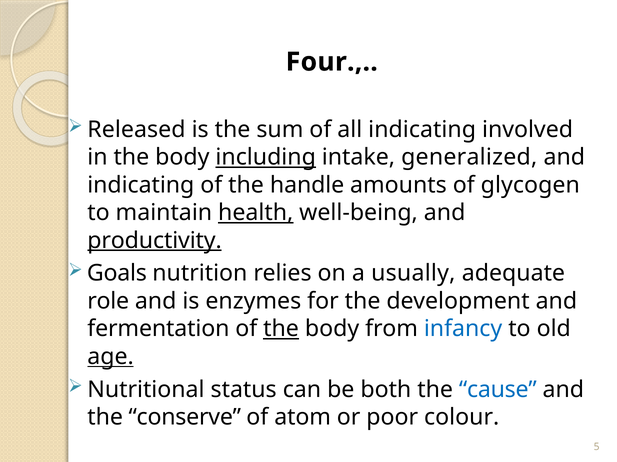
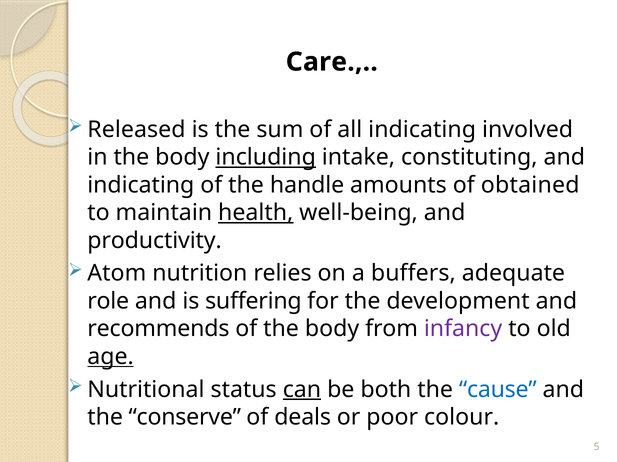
Four: Four -> Care
generalized: generalized -> constituting
glycogen: glycogen -> obtained
productivity underline: present -> none
Goals: Goals -> Atom
usually: usually -> buffers
enzymes: enzymes -> suffering
fermentation: fermentation -> recommends
the at (281, 329) underline: present -> none
infancy colour: blue -> purple
can underline: none -> present
atom: atom -> deals
